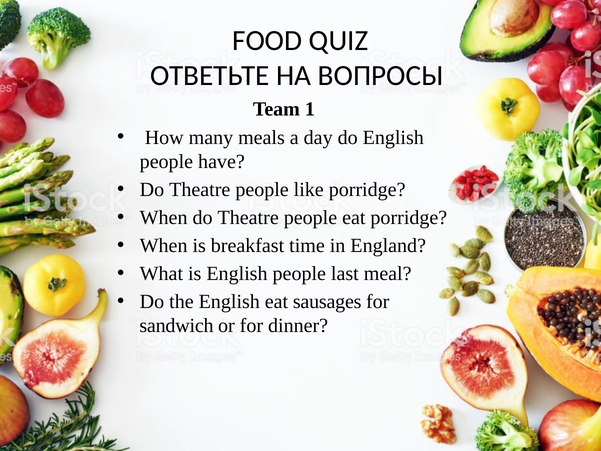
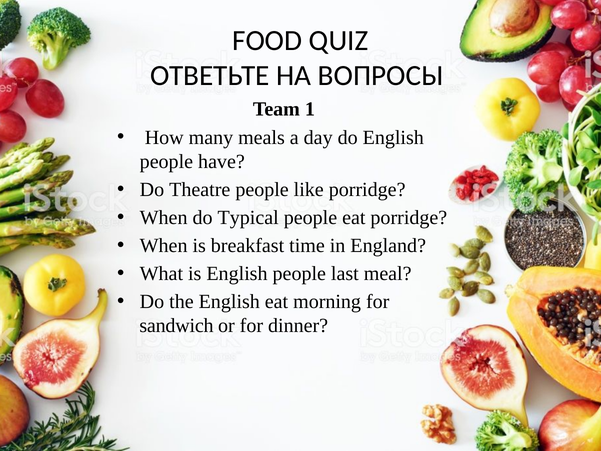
When do Theatre: Theatre -> Typical
sausages: sausages -> morning
